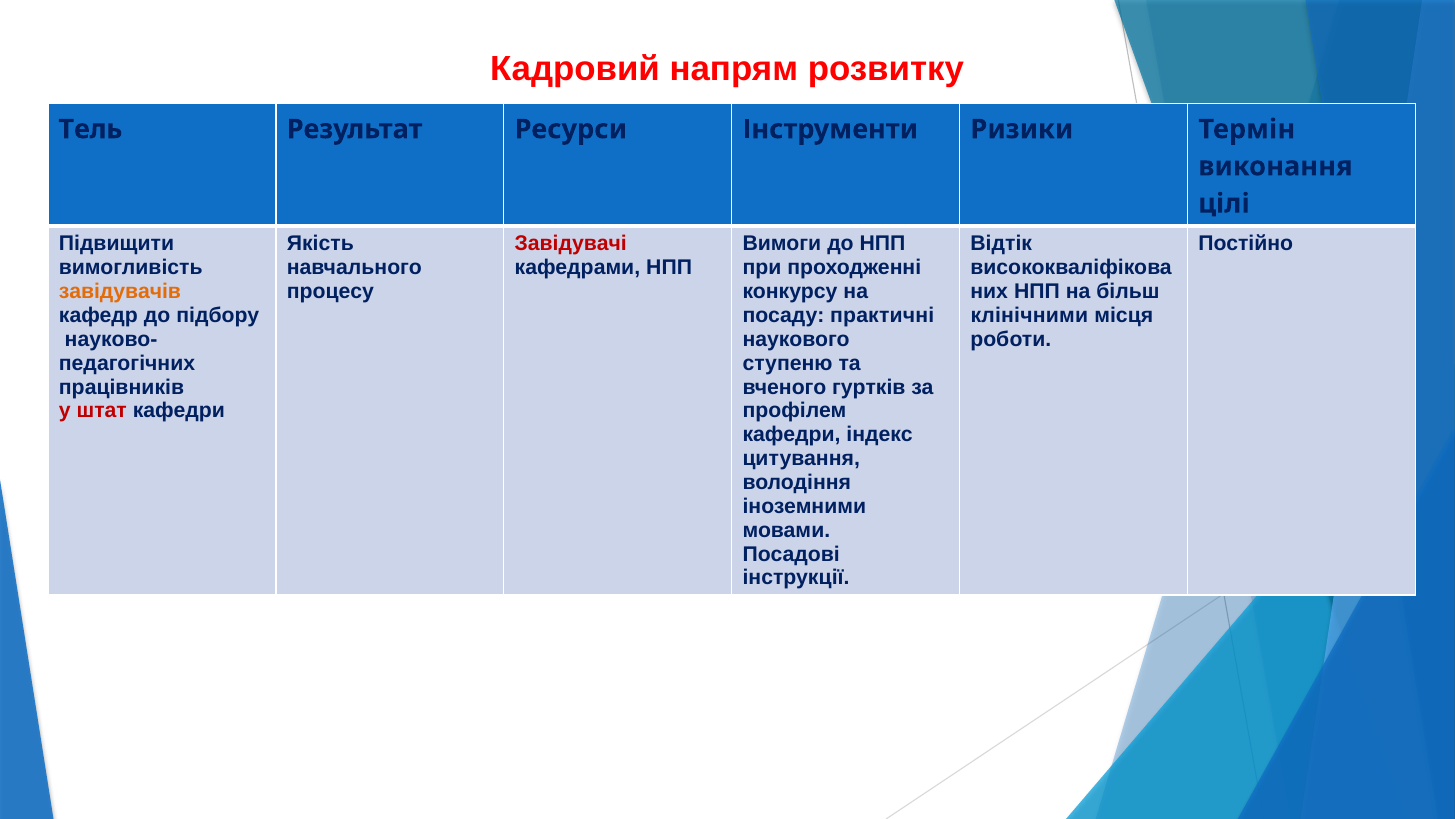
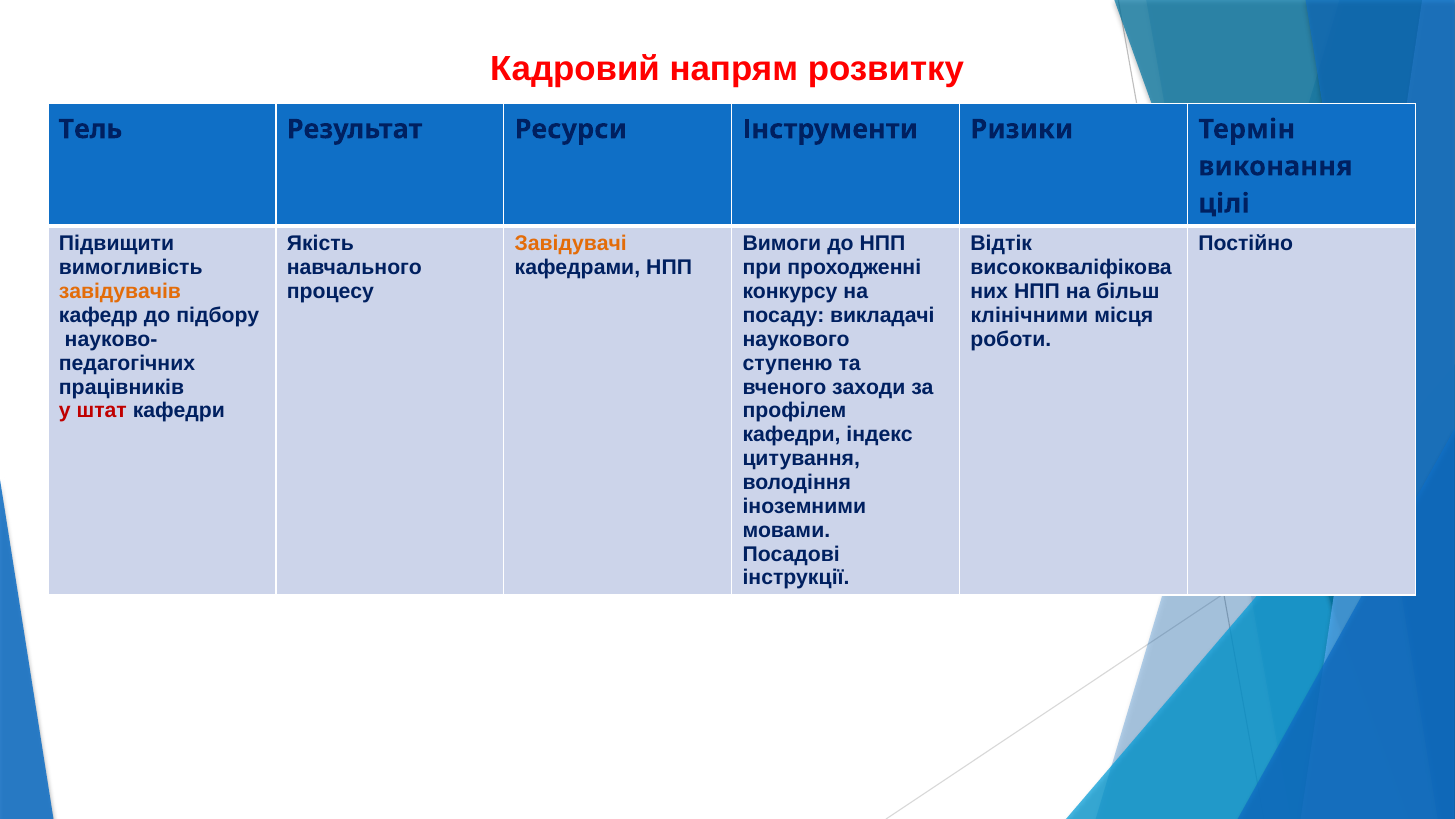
Завідувачі colour: red -> orange
практичні: практичні -> викладачі
гуртків: гуртків -> заходи
